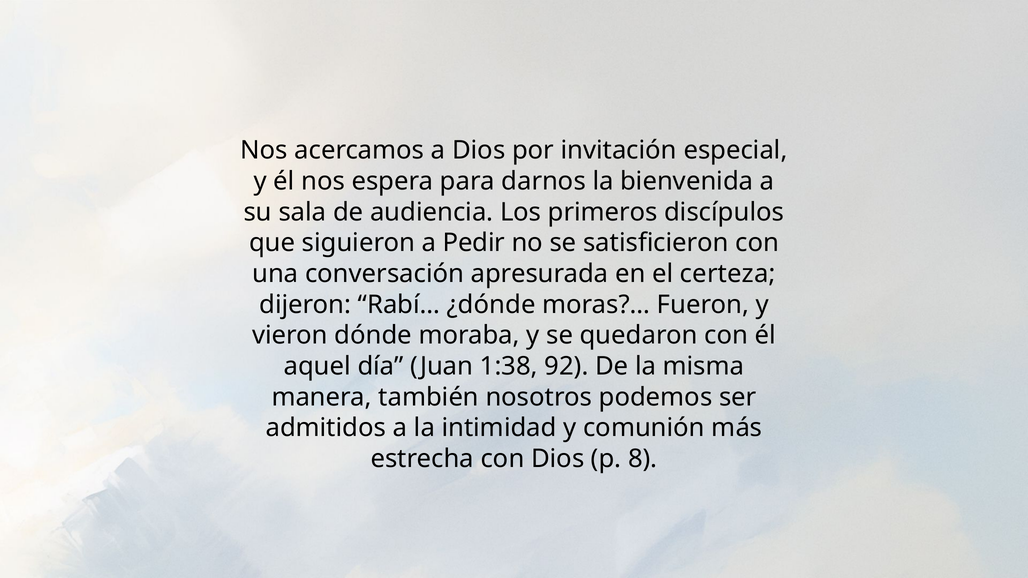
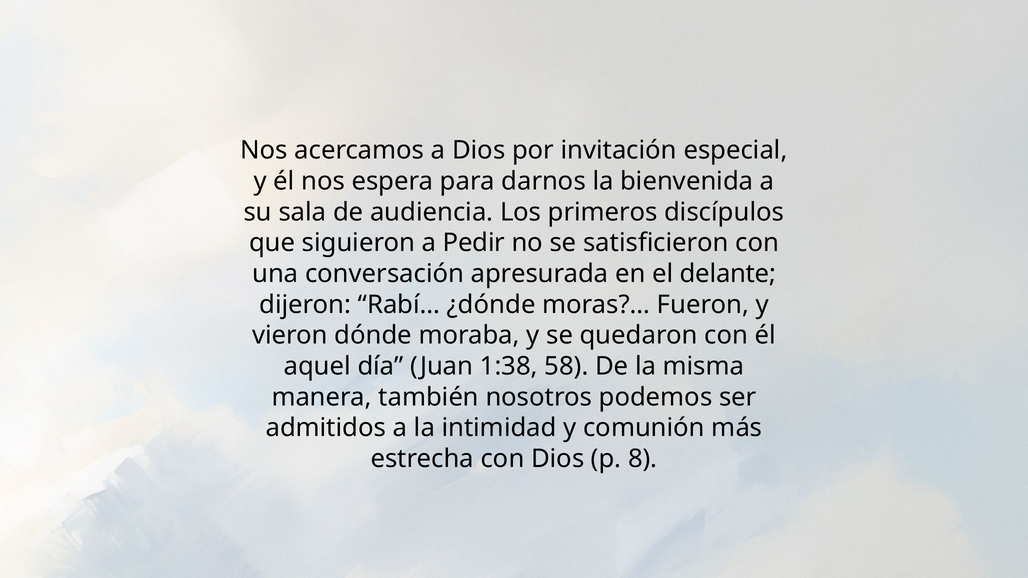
certeza: certeza -> delante
92: 92 -> 58
